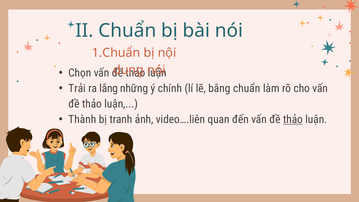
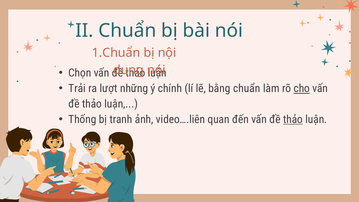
lắng: lắng -> lượt
cho underline: none -> present
Thành: Thành -> Thống
